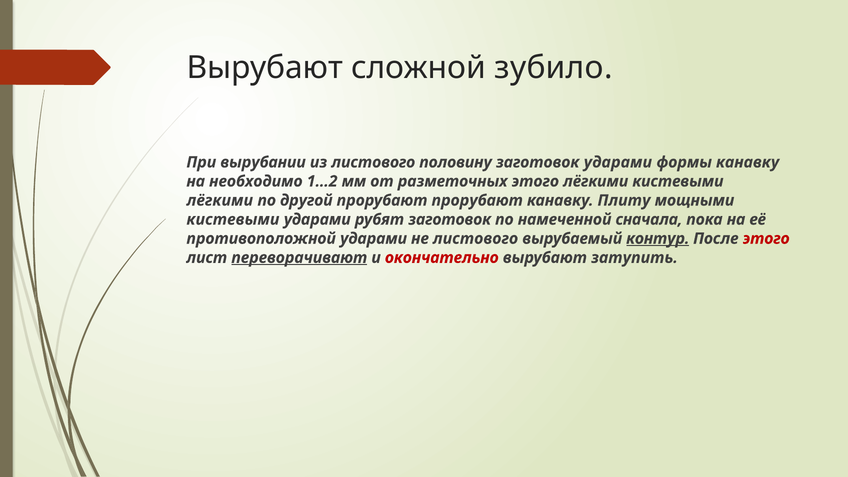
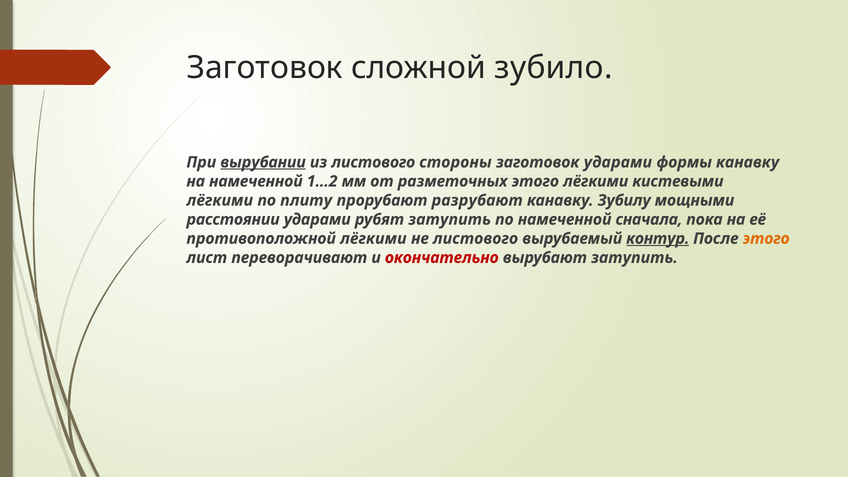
Вырубают at (265, 68): Вырубают -> Заготовок
вырубании underline: none -> present
половину: половину -> стороны
на необходимо: необходимо -> намеченной
другой: другой -> плиту
прорубают прорубают: прорубают -> разрубают
Плиту: Плиту -> Зубилу
кистевыми at (233, 219): кистевыми -> расстоянии
рубят заготовок: заготовок -> затупить
противоположной ударами: ударами -> лёгкими
этого at (766, 239) colour: red -> orange
переворачивают underline: present -> none
